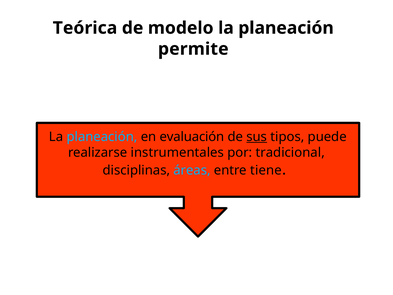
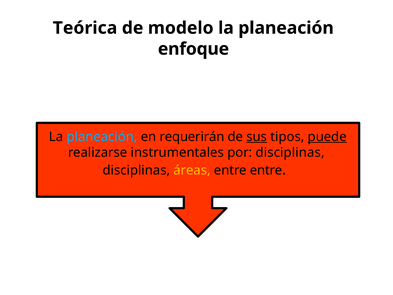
permite: permite -> enfoque
evaluación: evaluación -> requerirán
puede underline: none -> present
por tradicional: tradicional -> disciplinas
áreas colour: light blue -> yellow
entre tiene: tiene -> entre
